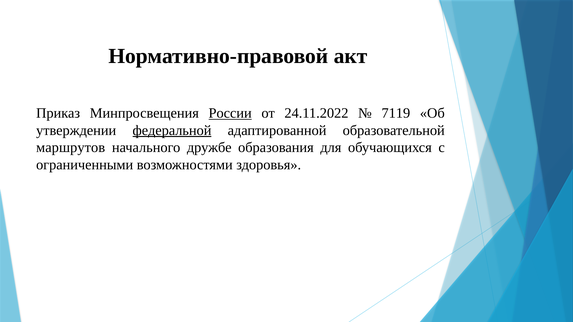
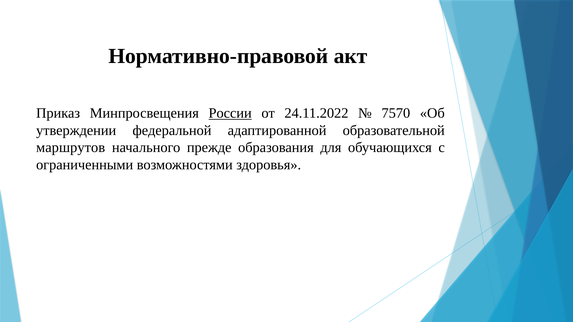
7119: 7119 -> 7570
федеральной underline: present -> none
дружбе: дружбе -> прежде
